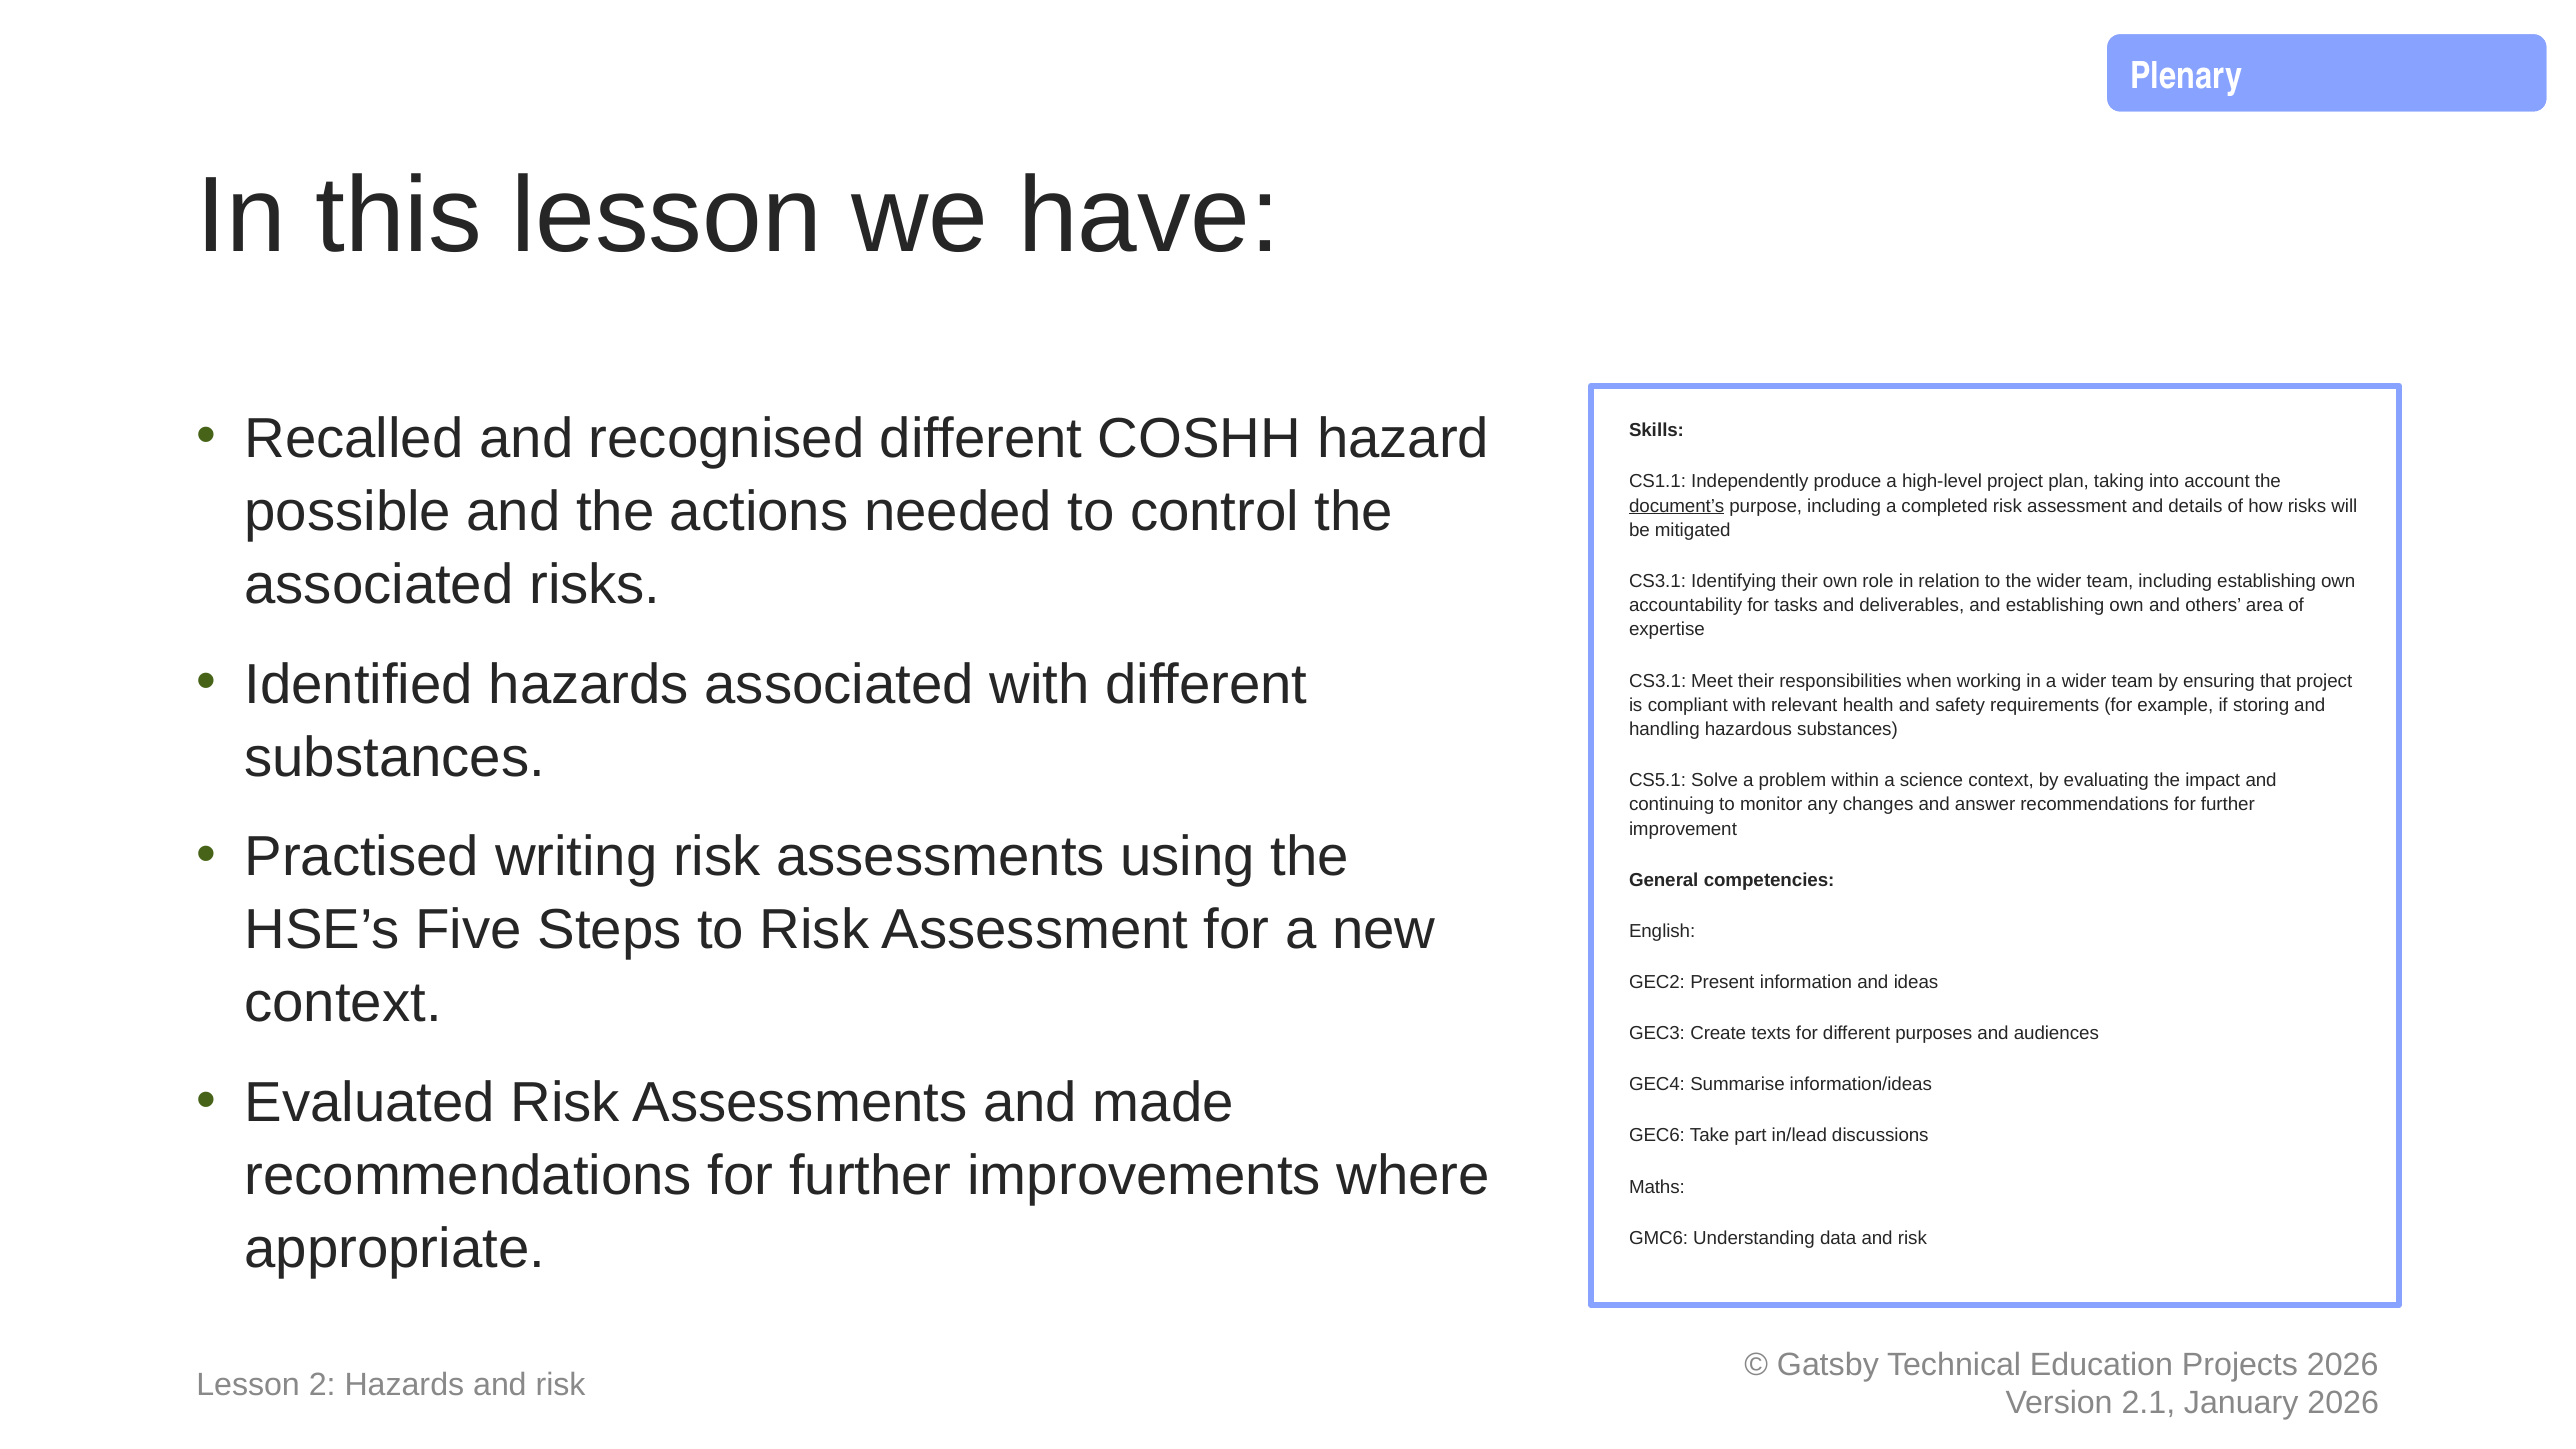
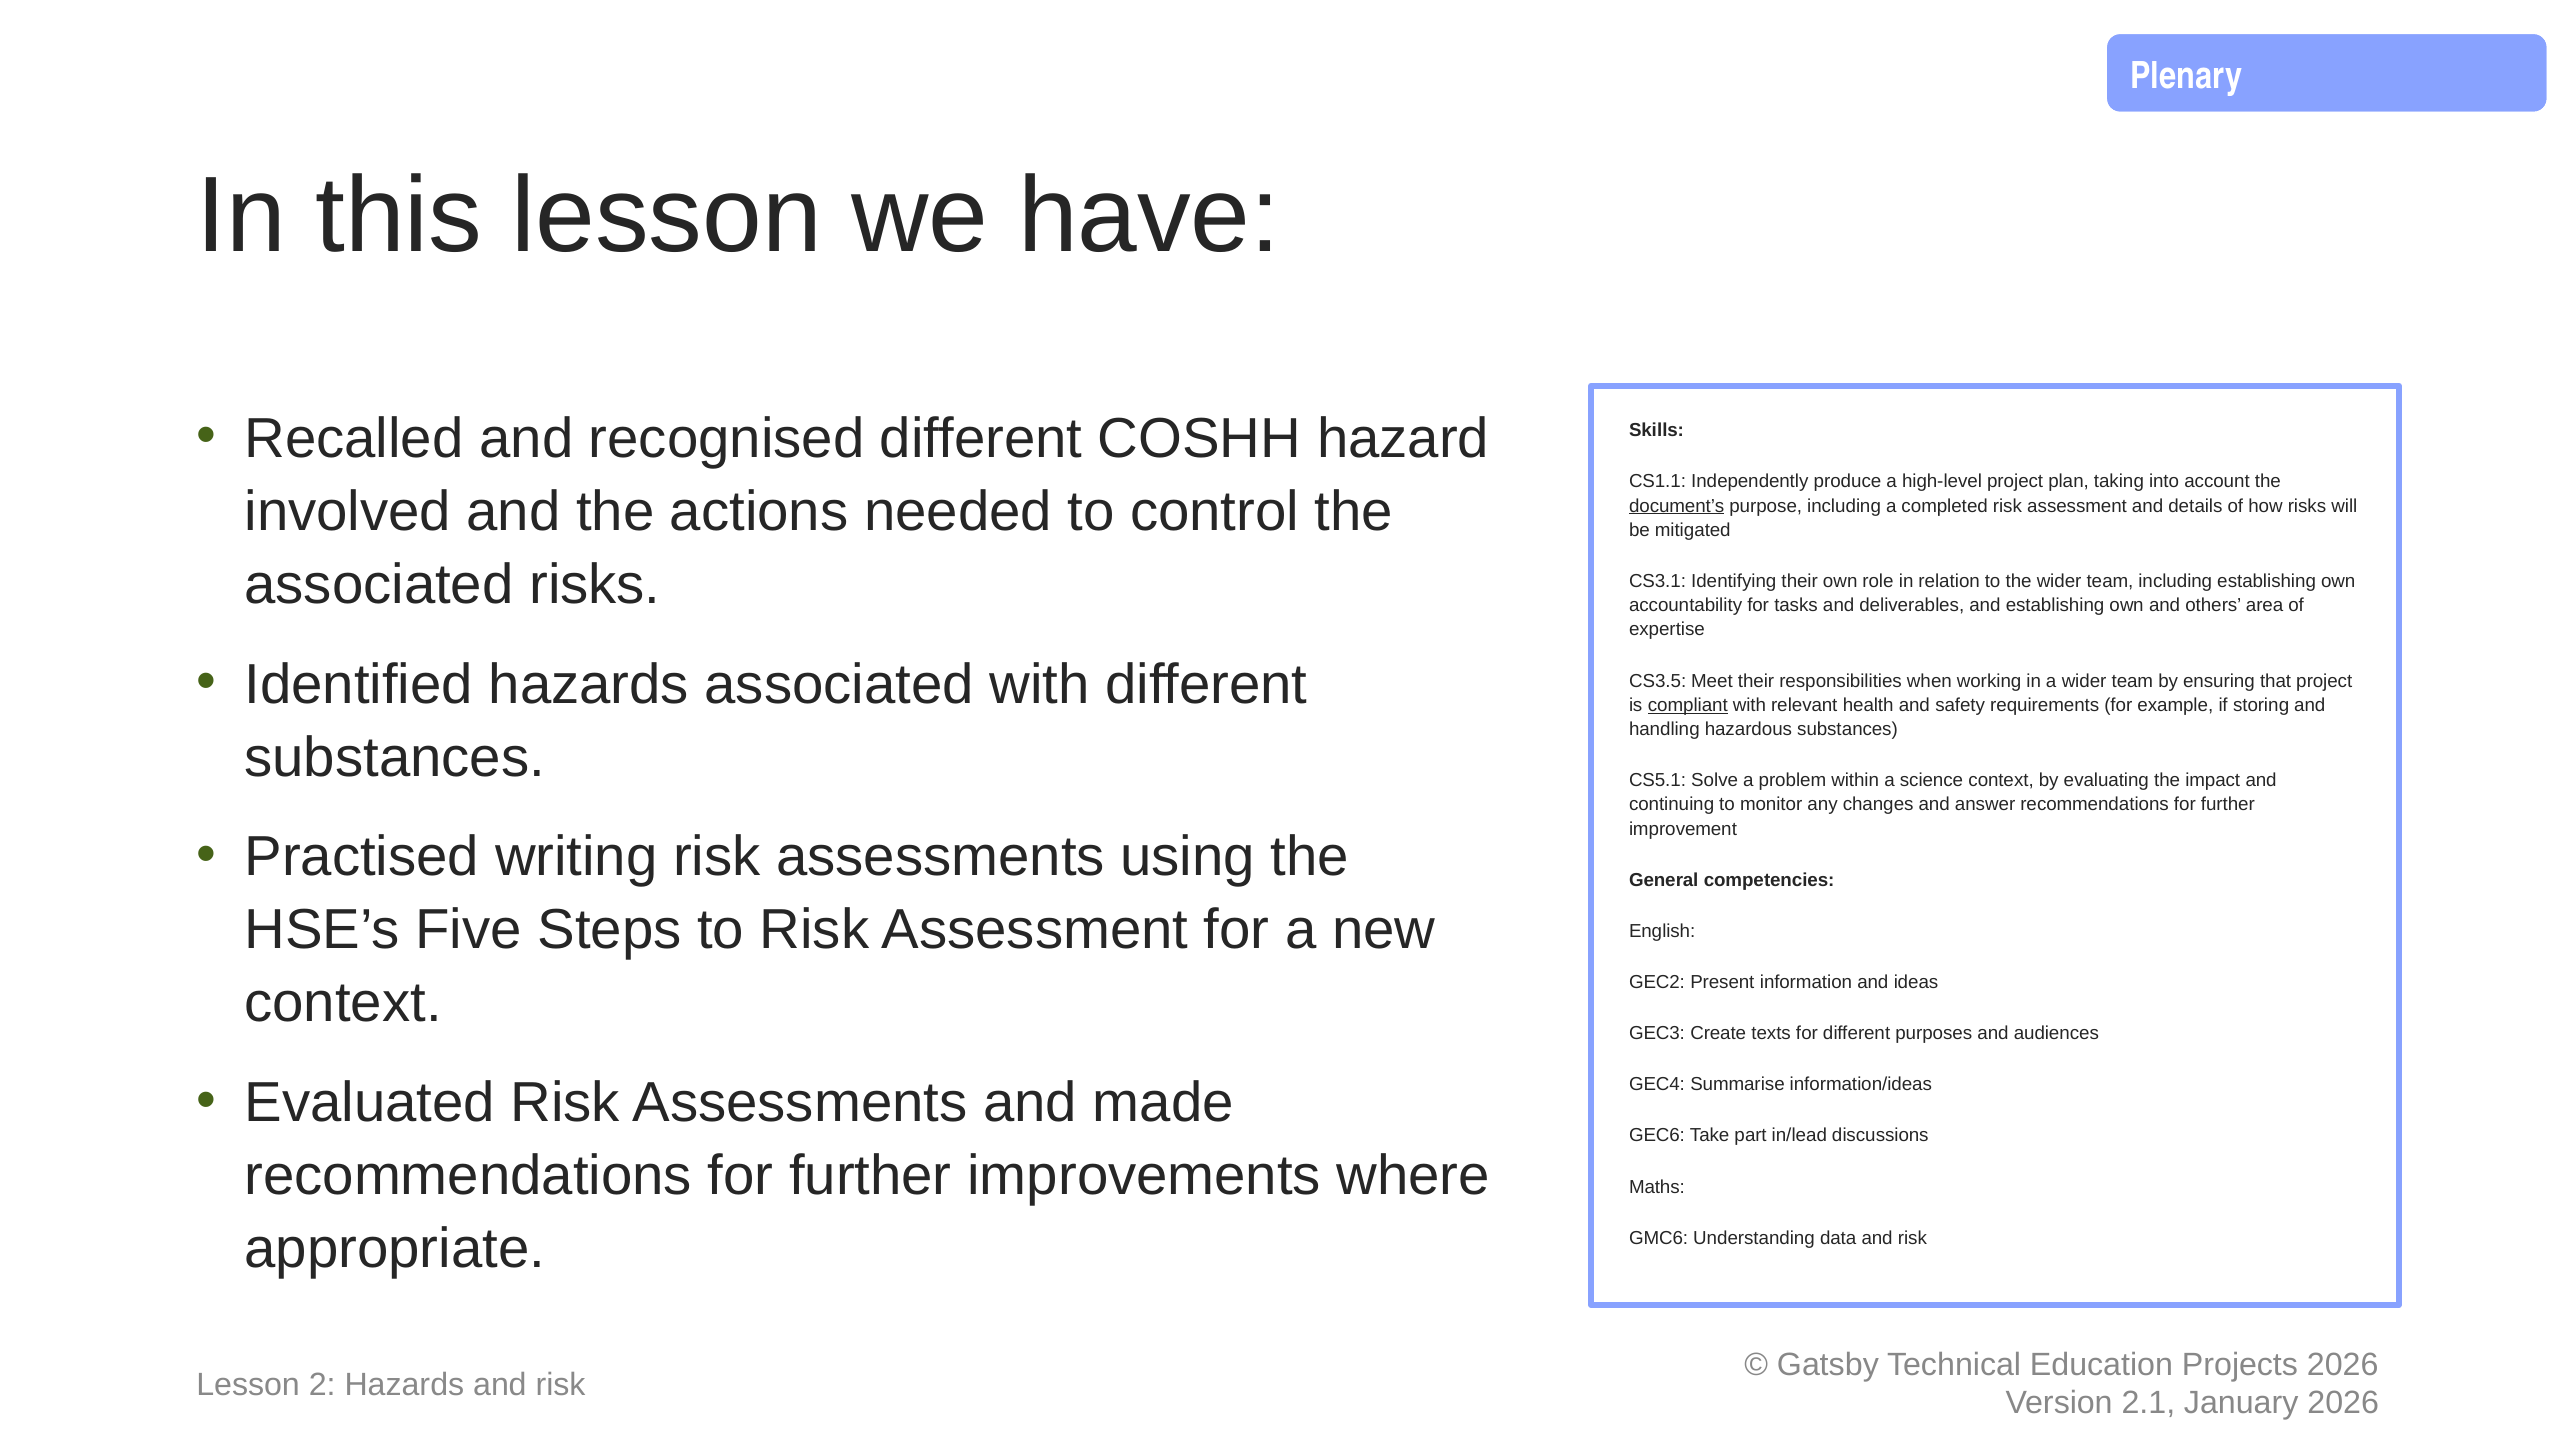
possible: possible -> involved
CS3.1 at (1658, 681): CS3.1 -> CS3.5
compliant underline: none -> present
